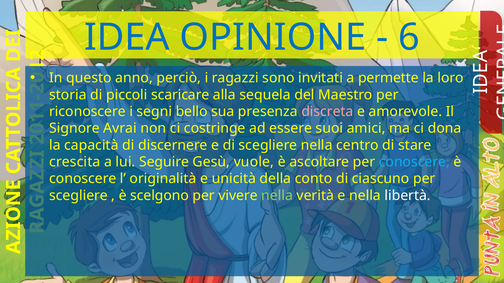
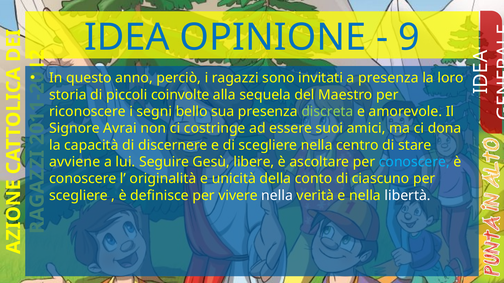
6: 6 -> 9
a permette: permette -> presenza
scaricare: scaricare -> coinvolte
discreta colour: pink -> light green
crescita: crescita -> avviene
vuole: vuole -> libere
scelgono: scelgono -> definisce
nella at (277, 196) colour: light green -> white
